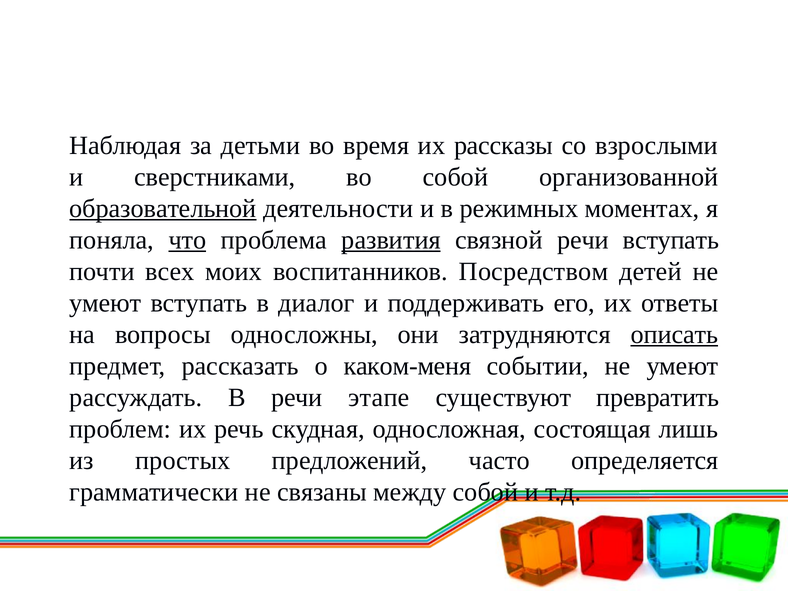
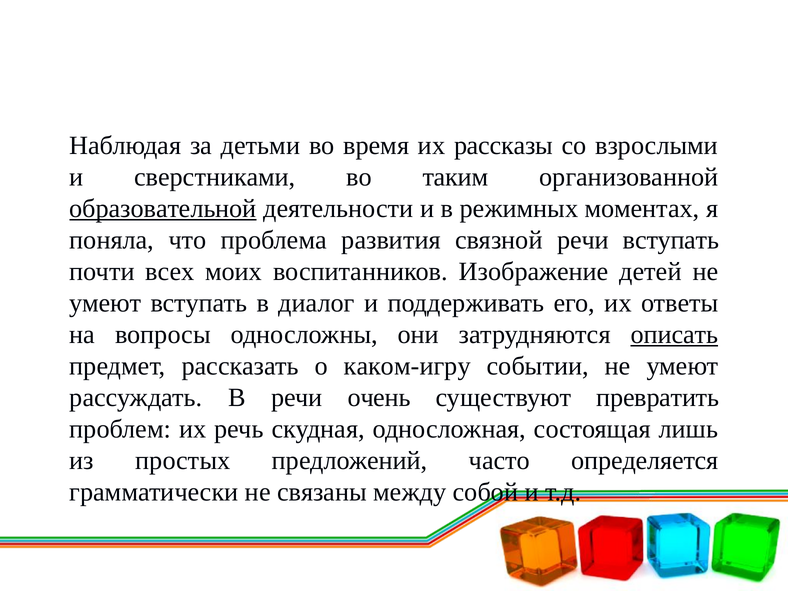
во собой: собой -> таким
что underline: present -> none
развития underline: present -> none
Посредством: Посредством -> Изображение
каком-меня: каком-меня -> каком-игру
этапе: этапе -> очень
